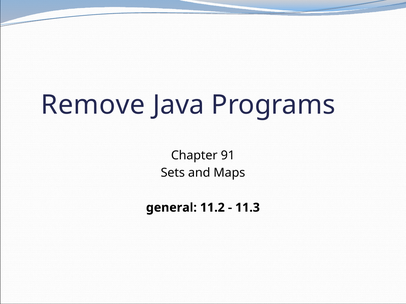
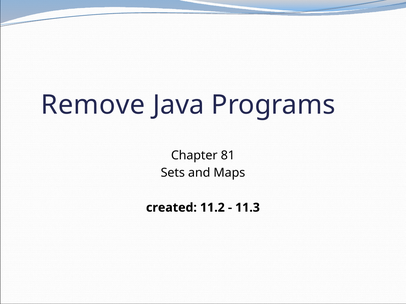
91: 91 -> 81
general: general -> created
